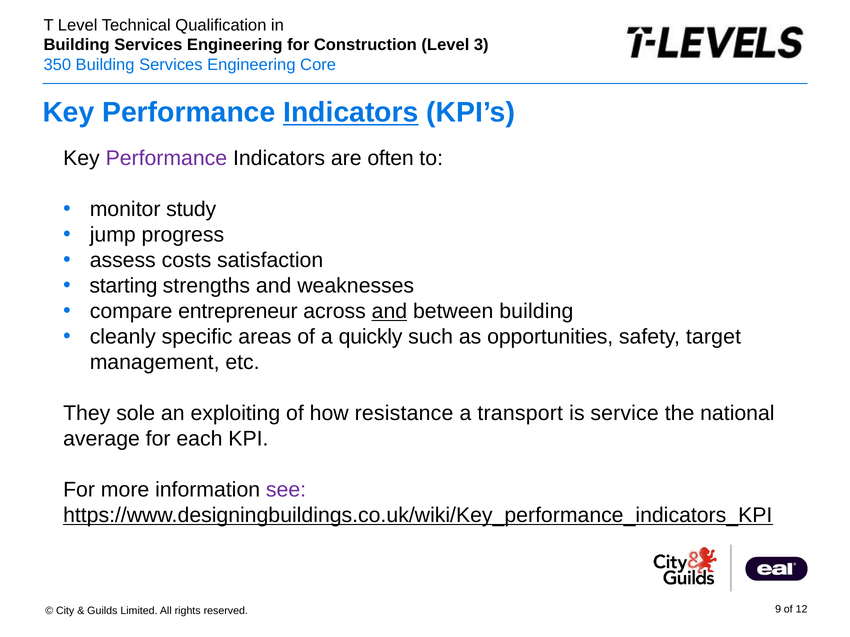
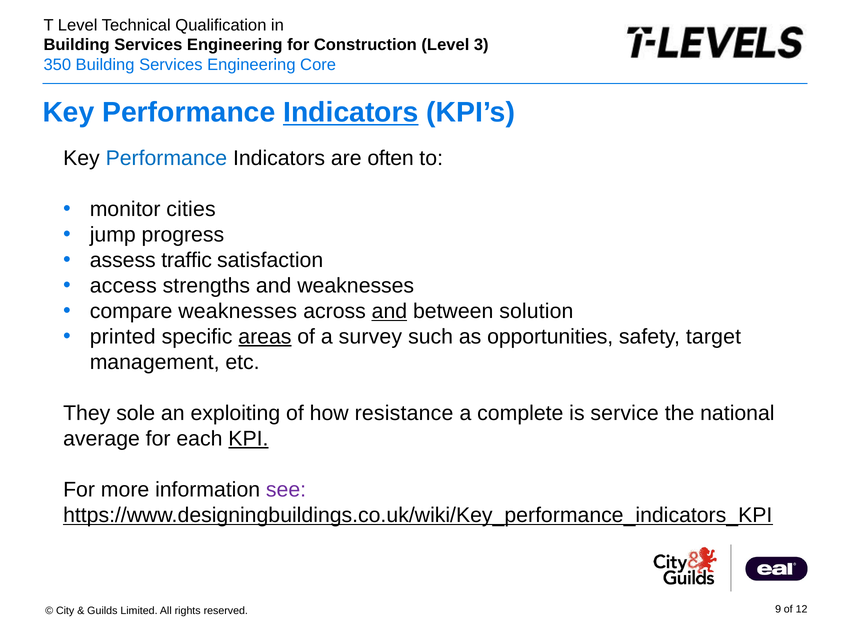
Performance at (166, 159) colour: purple -> blue
study: study -> cities
costs: costs -> traffic
starting: starting -> access
compare entrepreneur: entrepreneur -> weaknesses
between building: building -> solution
cleanly: cleanly -> printed
areas underline: none -> present
quickly: quickly -> survey
transport: transport -> complete
KPI underline: none -> present
